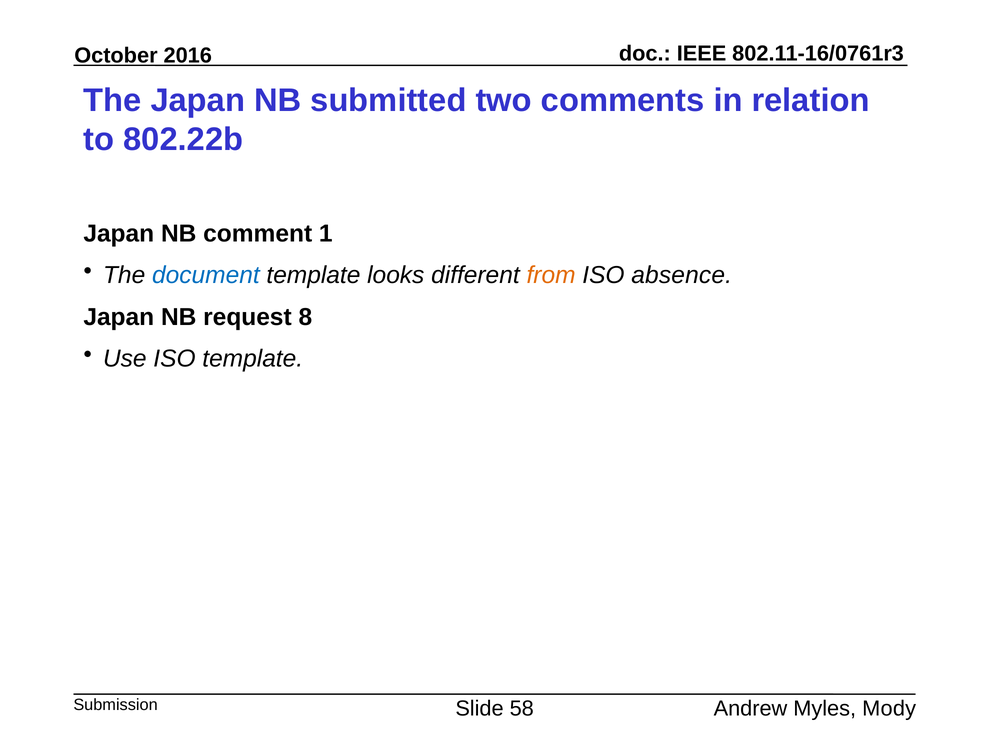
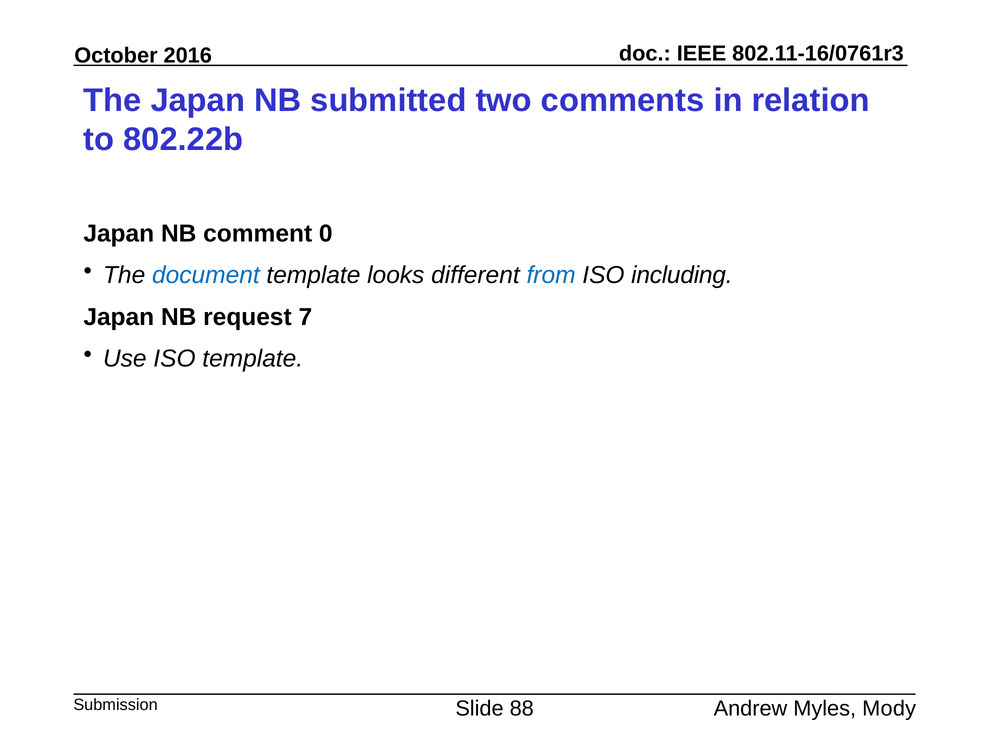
1: 1 -> 0
from colour: orange -> blue
absence: absence -> including
8: 8 -> 7
58: 58 -> 88
